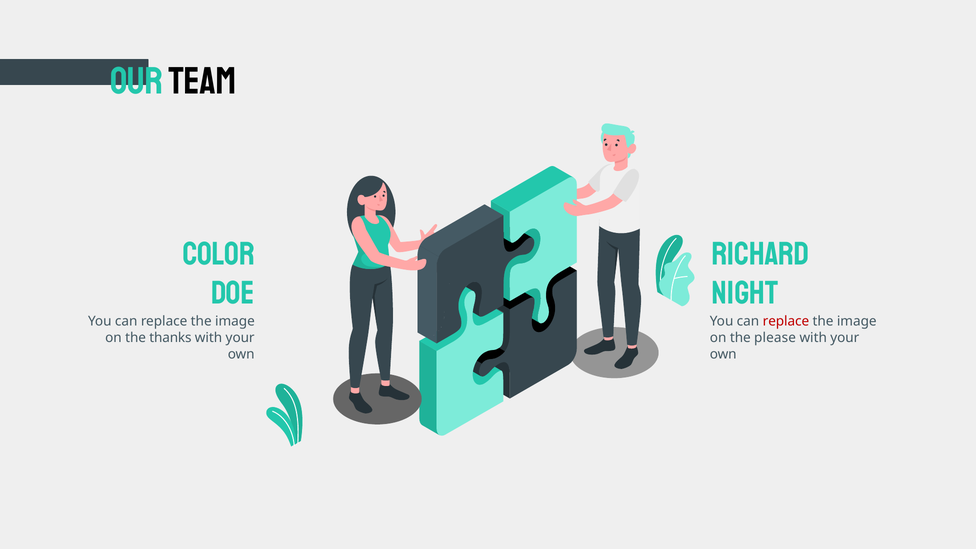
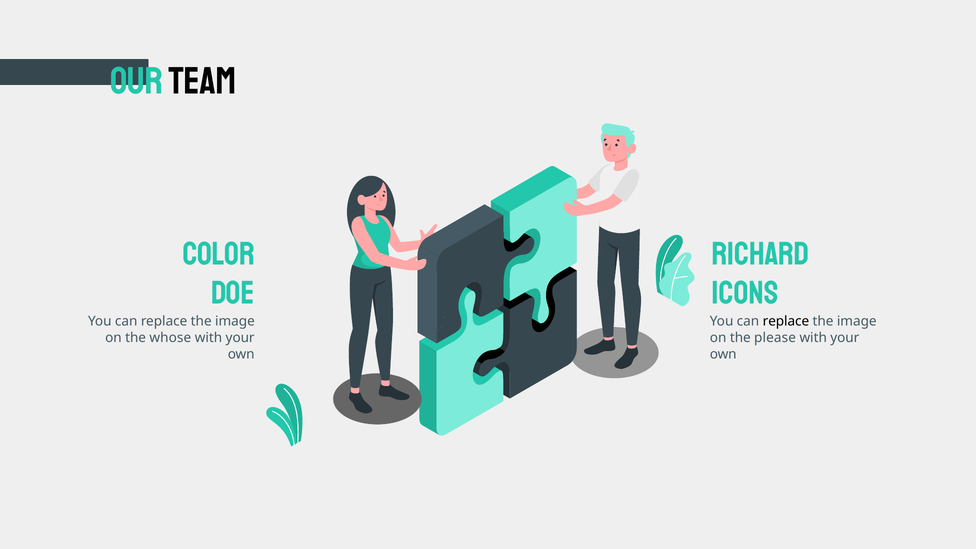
NIGHT: NIGHT -> ICONS
replace at (786, 322) colour: red -> black
thanks: thanks -> whose
